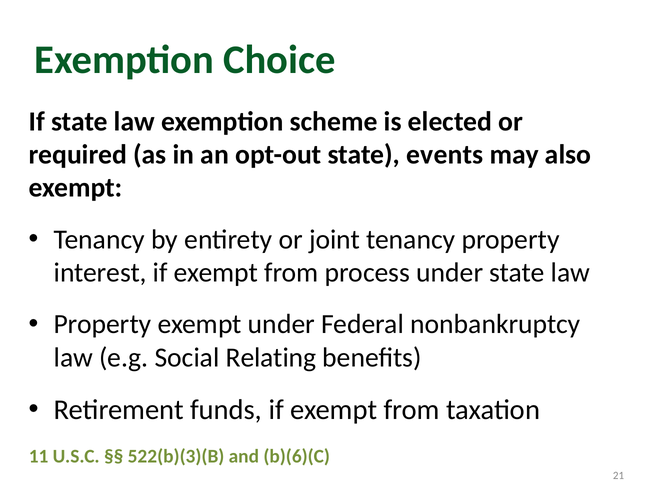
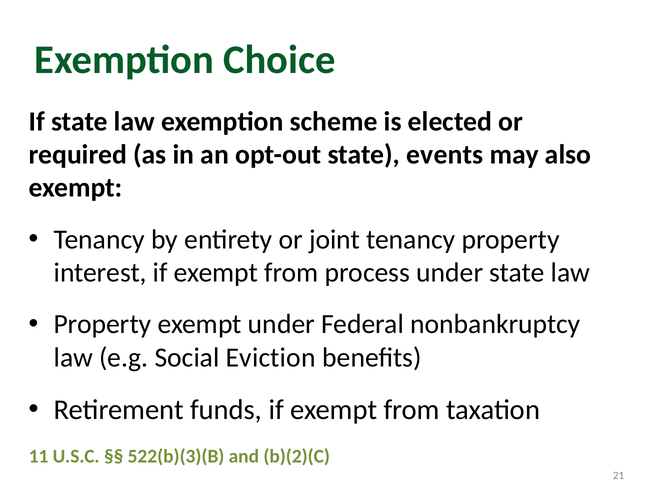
Relating: Relating -> Eviction
b)(6)(C: b)(6)(C -> b)(2)(C
